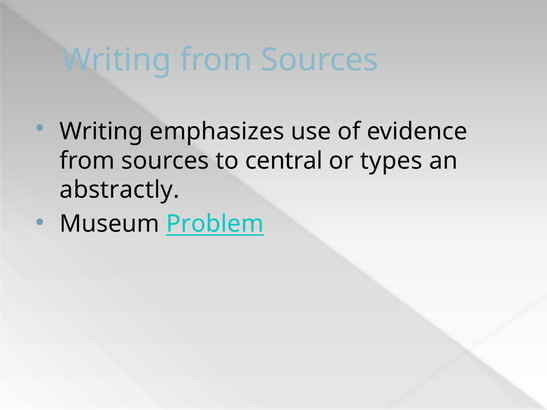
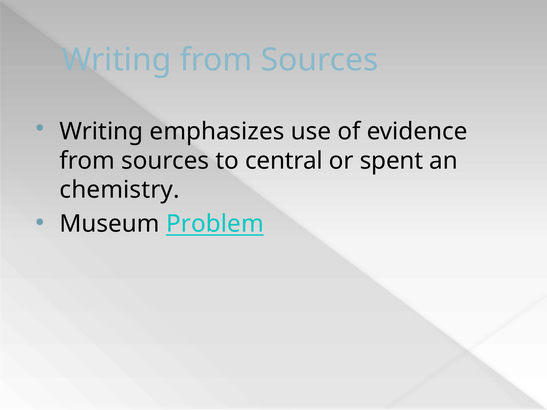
types: types -> spent
abstractly: abstractly -> chemistry
